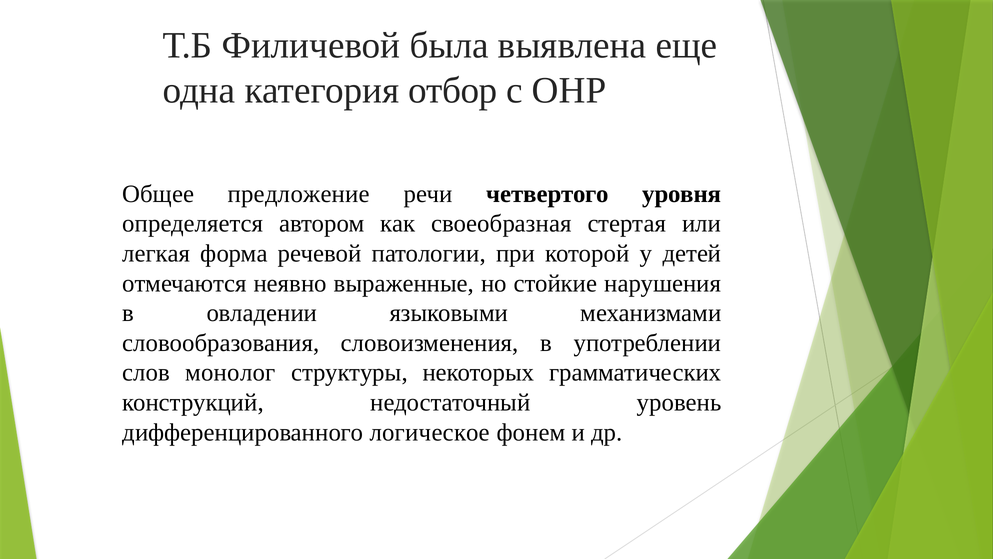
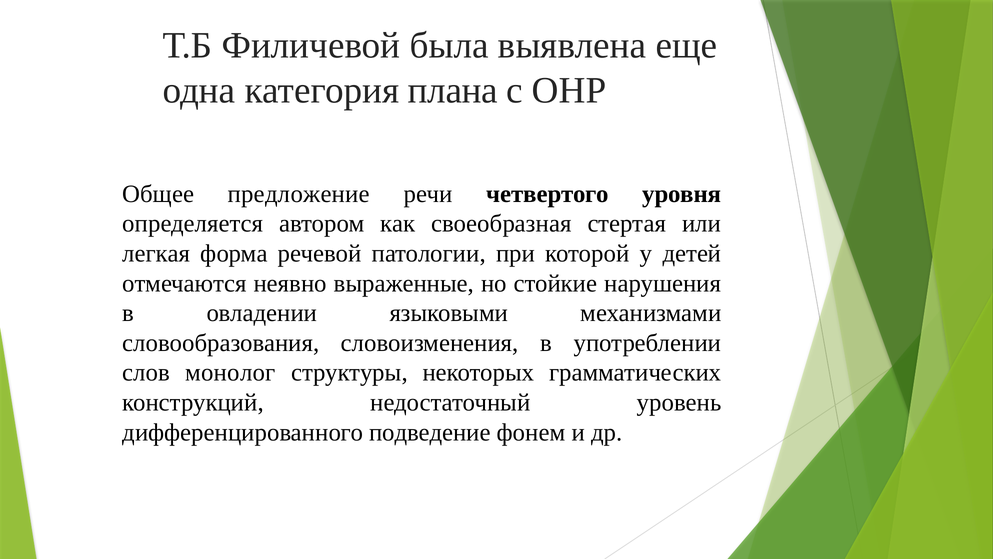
отбор: отбор -> плана
логическое: логическое -> подведение
